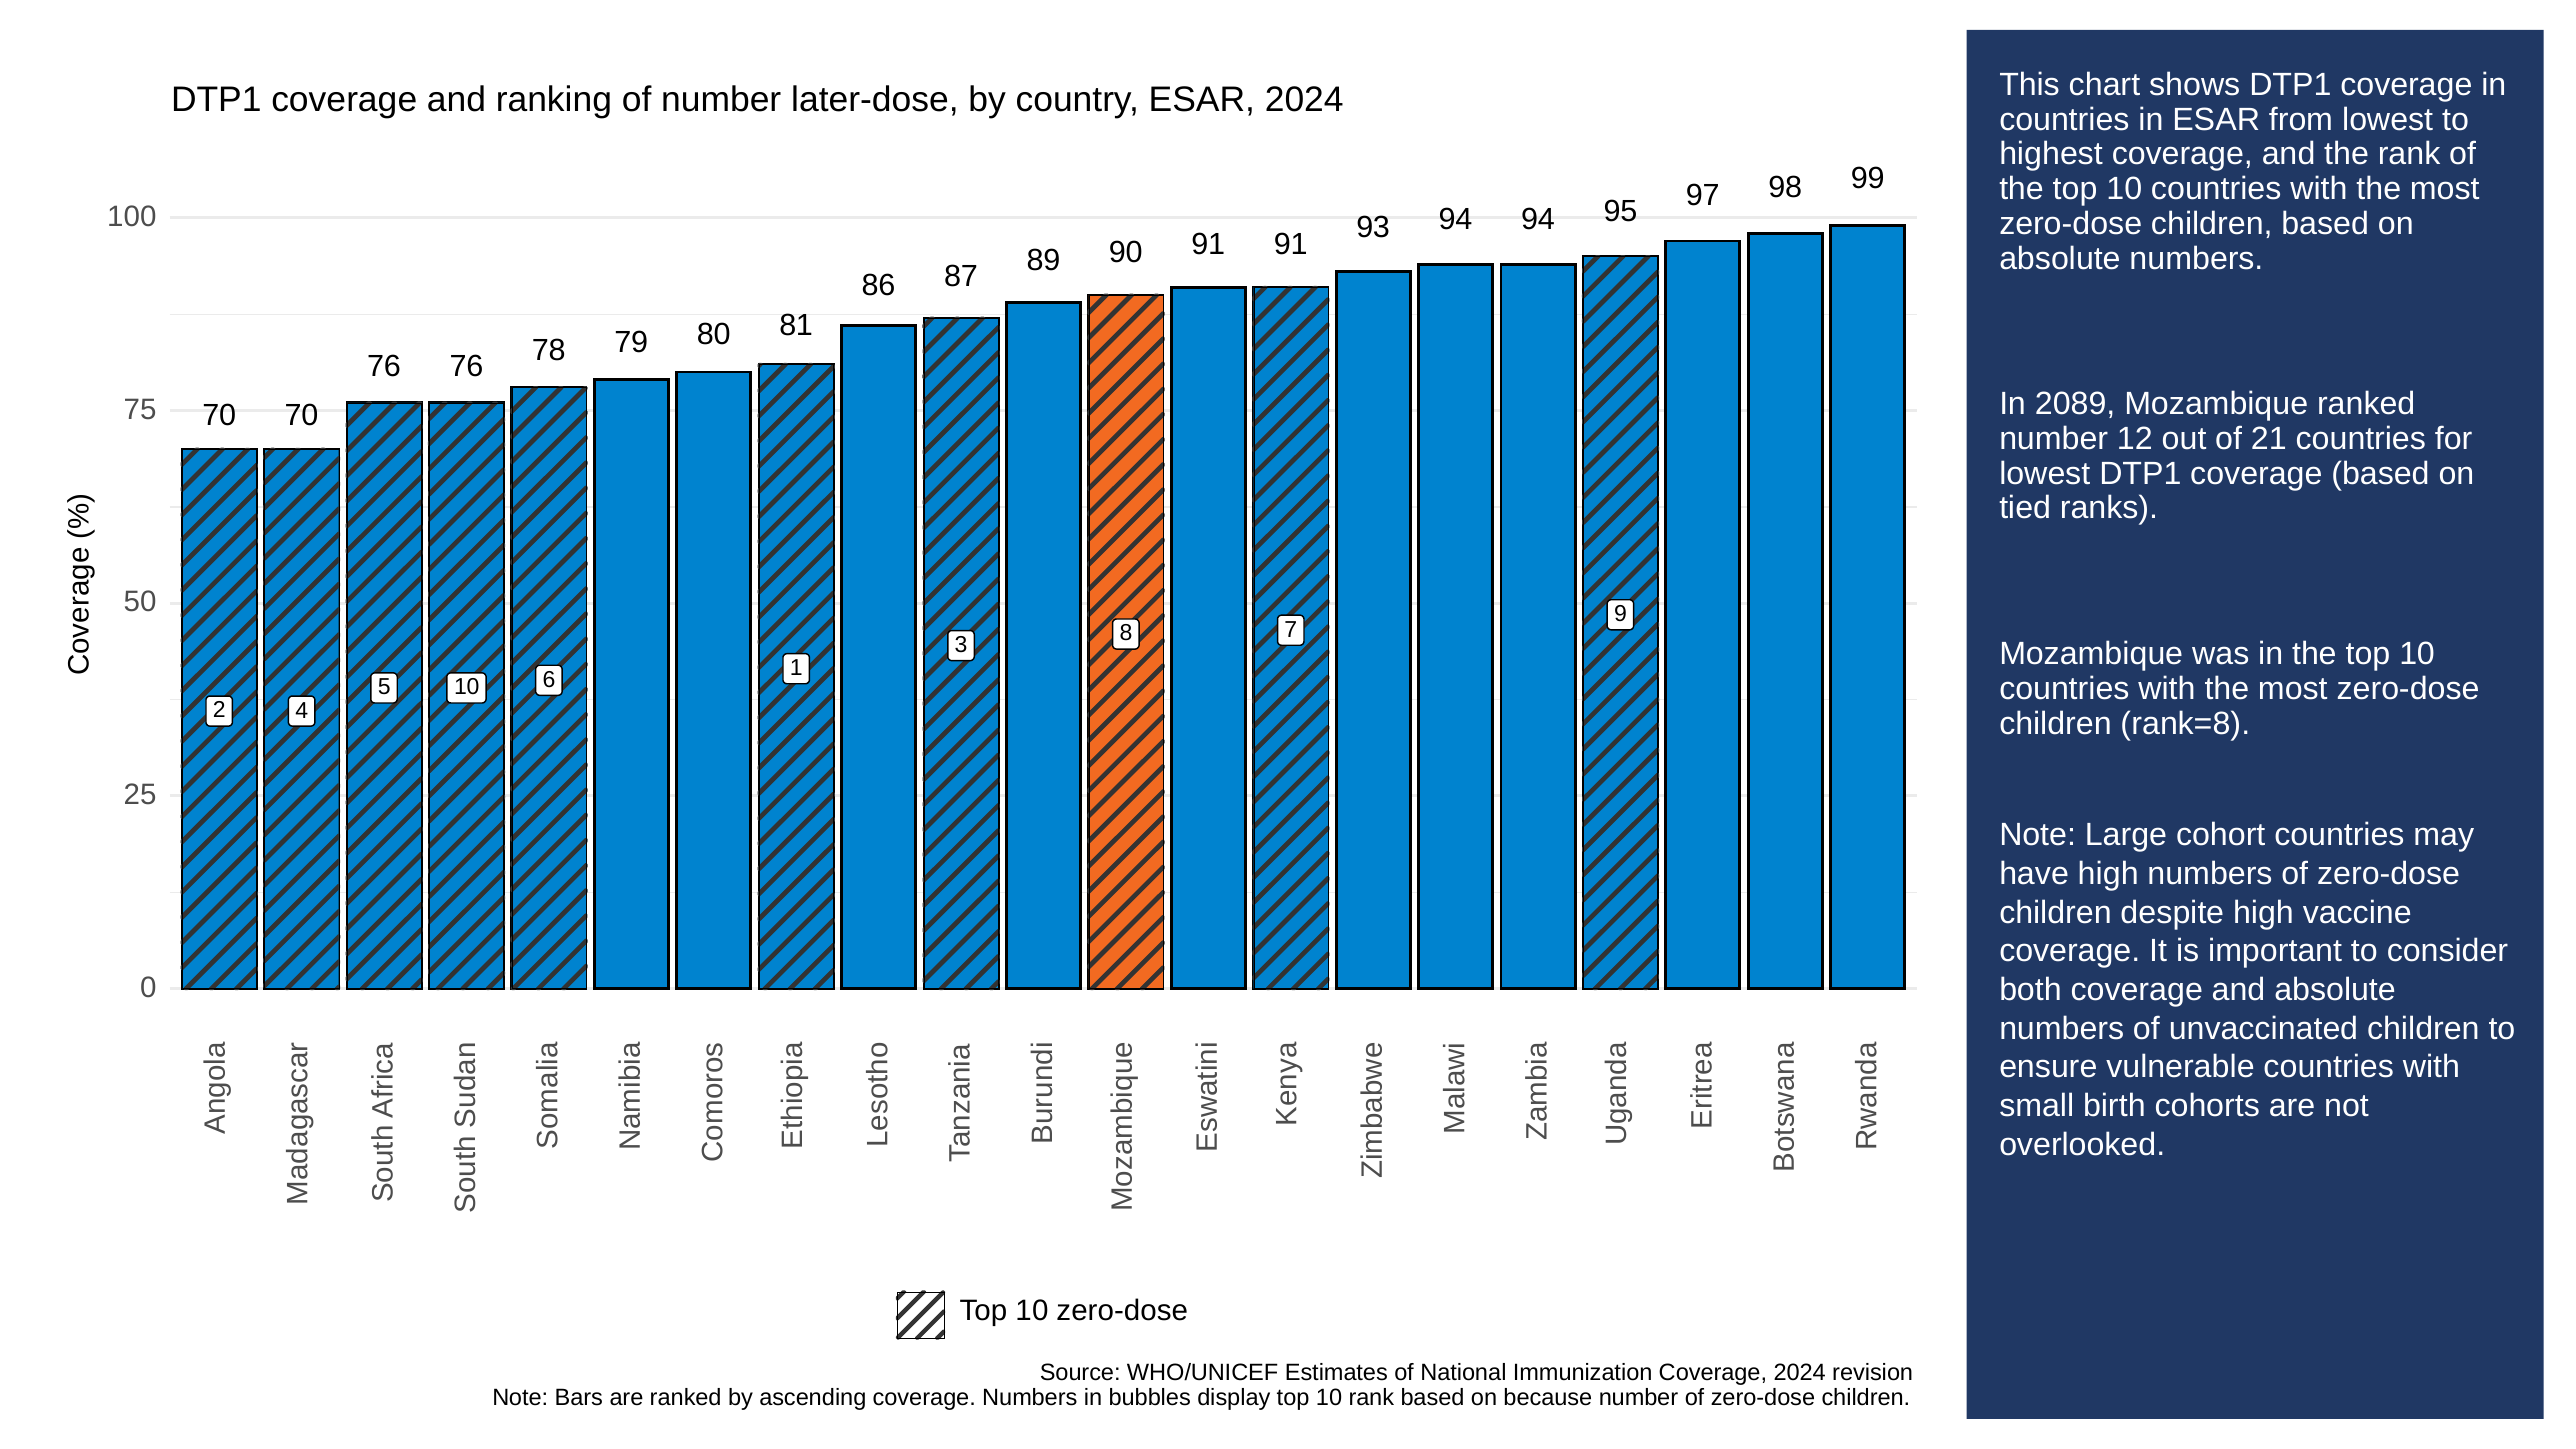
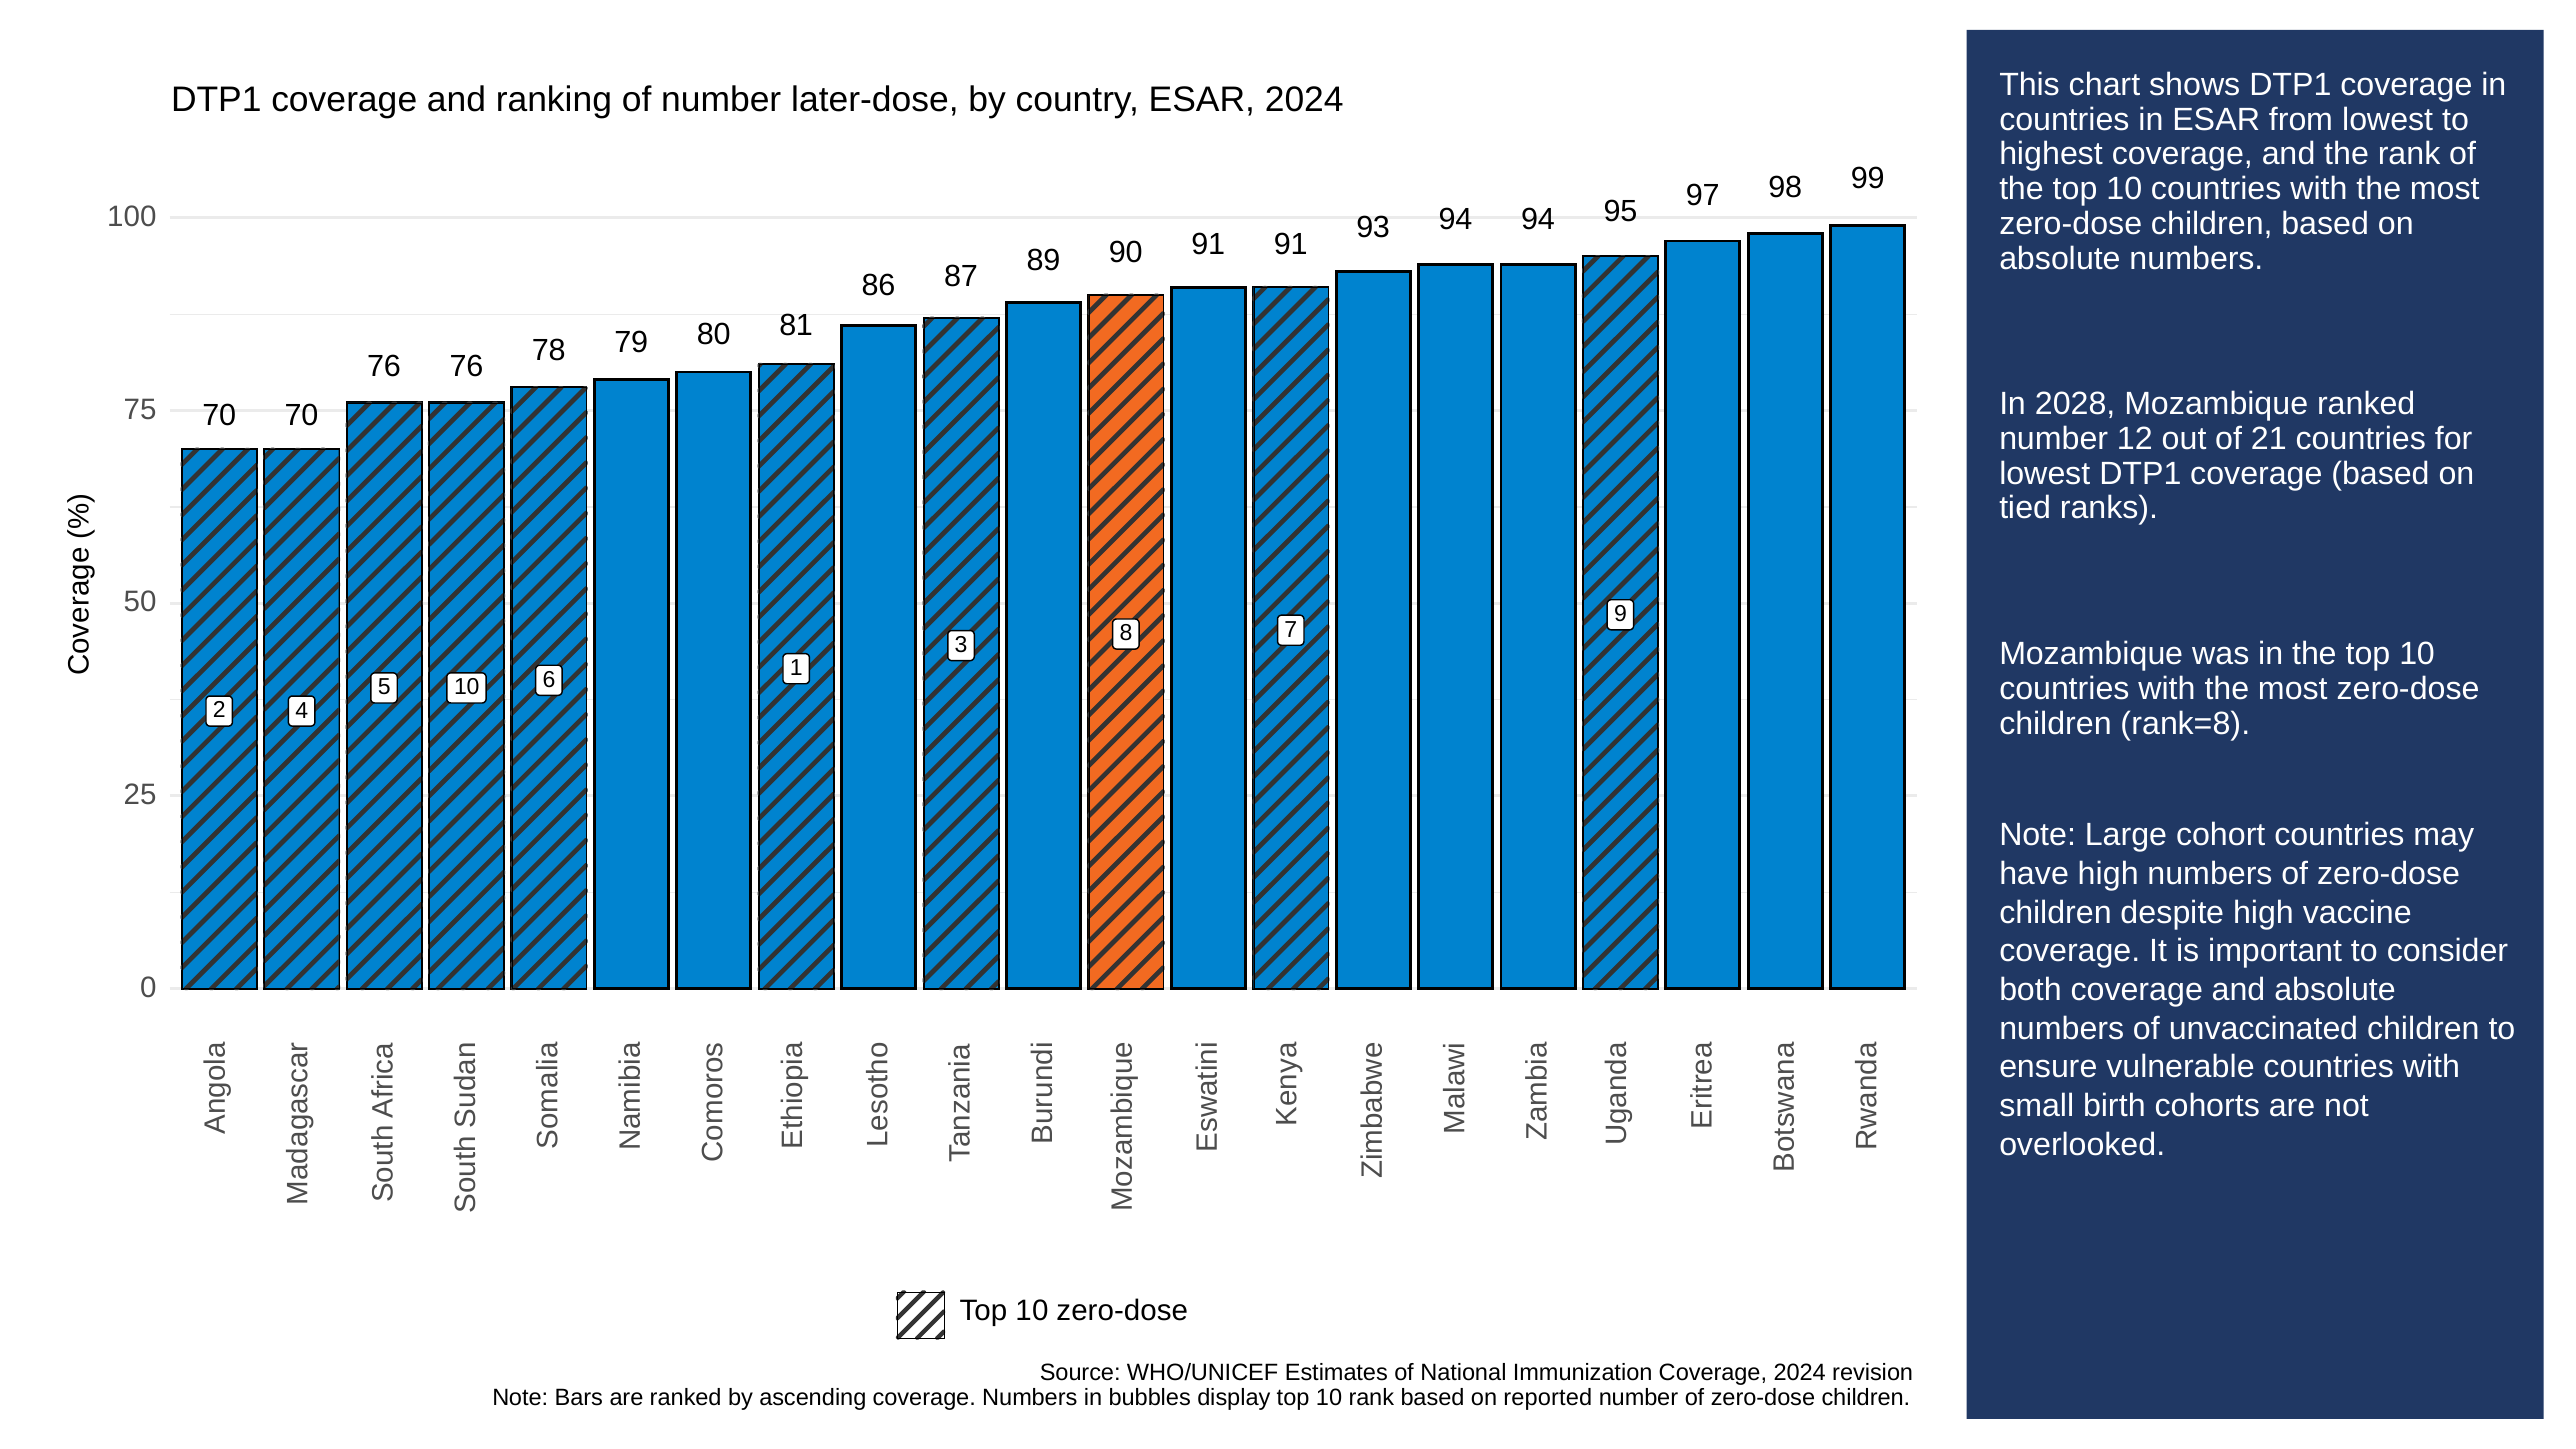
2089: 2089 -> 2028
because: because -> reported
